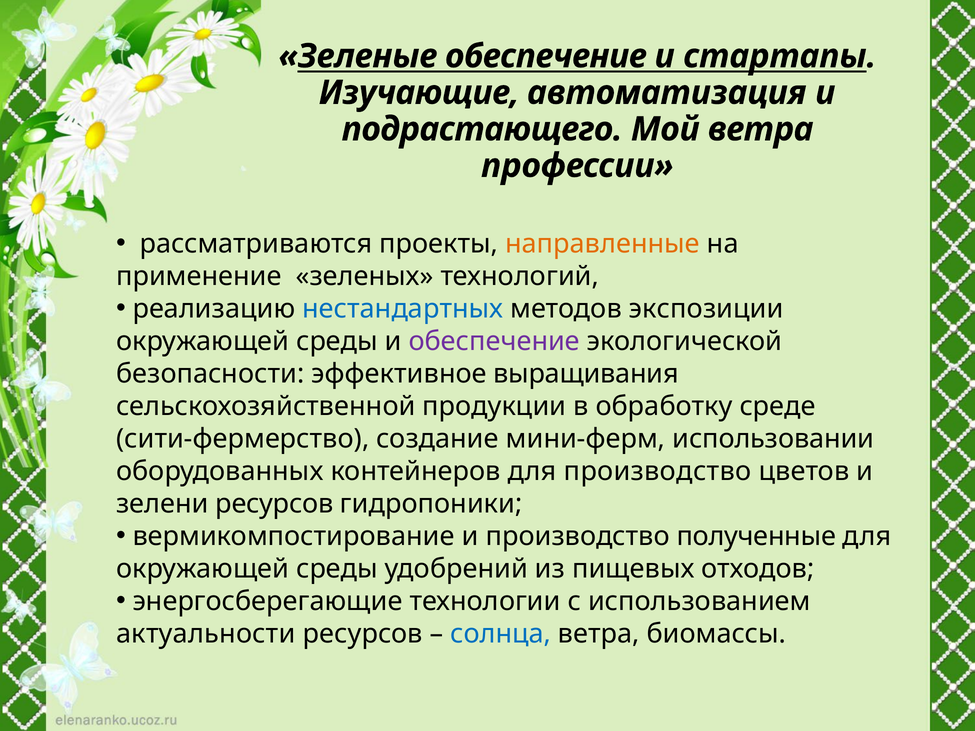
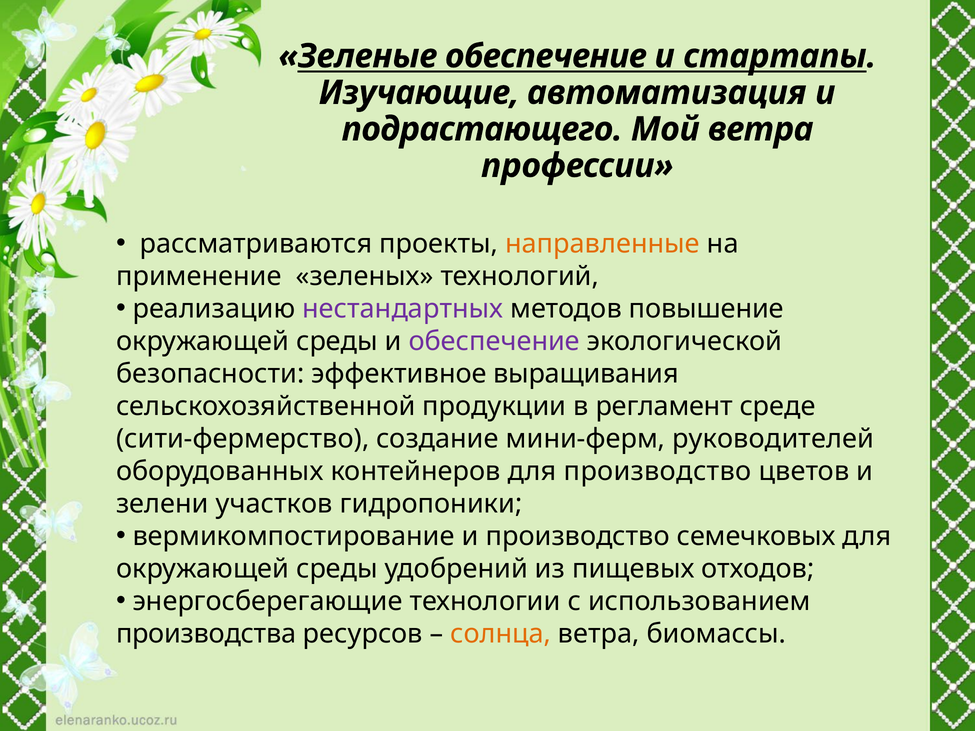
нестандартных colour: blue -> purple
экспозиции: экспозиции -> повышение
обработку: обработку -> регламент
использовании: использовании -> руководителей
зелени ресурсов: ресурсов -> участков
полученные: полученные -> семечковых
актуальности: актуальности -> производства
солнца colour: blue -> orange
